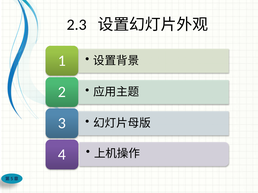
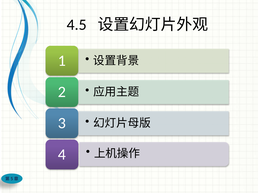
2.3: 2.3 -> 4.5
